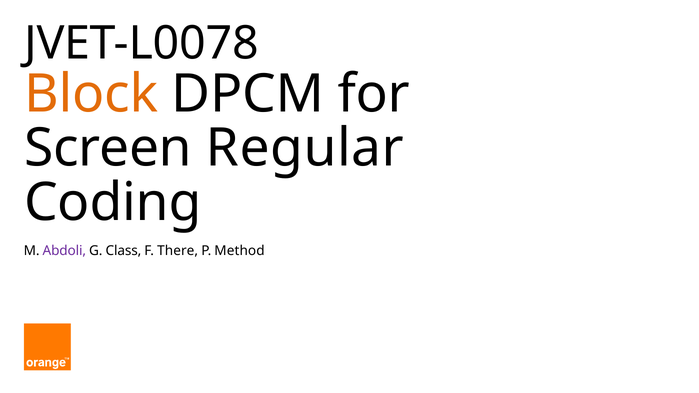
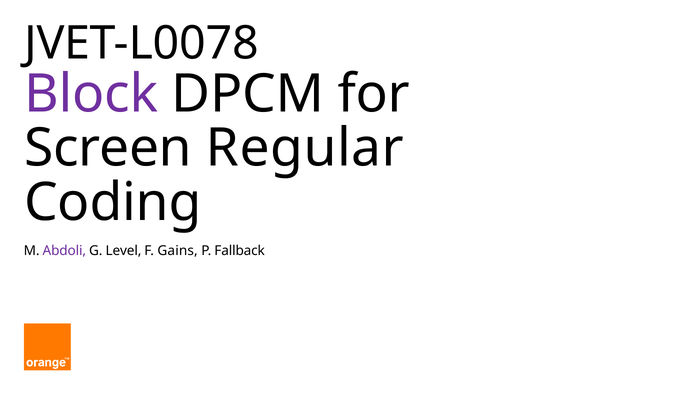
Block colour: orange -> purple
Class: Class -> Level
There: There -> Gains
Method: Method -> Fallback
